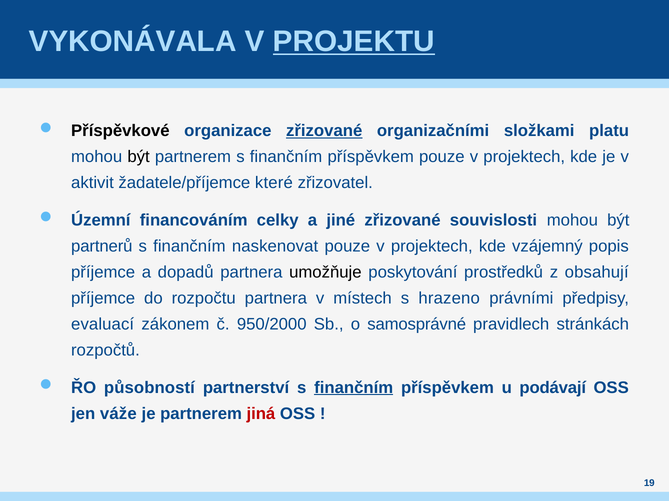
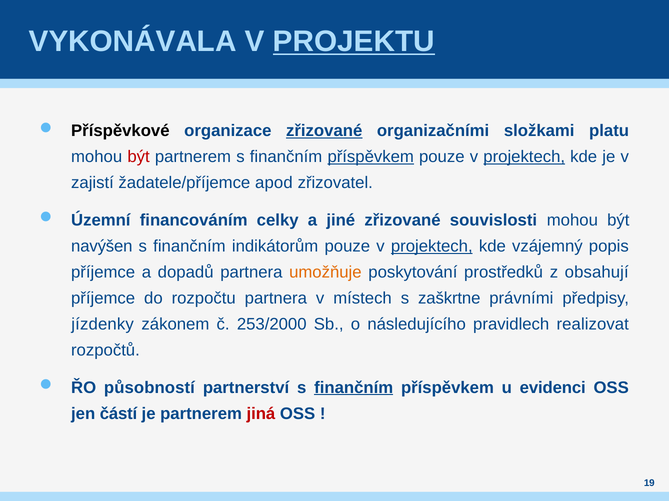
být at (139, 157) colour: black -> red
příspěvkem at (371, 157) underline: none -> present
projektech at (524, 157) underline: none -> present
aktivit: aktivit -> zajistí
které: které -> apod
partnerů: partnerů -> navýšen
naskenovat: naskenovat -> indikátorům
projektech at (432, 247) underline: none -> present
umožňuje colour: black -> orange
hrazeno: hrazeno -> zaškrtne
evaluací: evaluací -> jízdenky
950/2000: 950/2000 -> 253/2000
samosprávné: samosprávné -> následujícího
stránkách: stránkách -> realizovat
podávají: podávají -> evidenci
váže: váže -> částí
